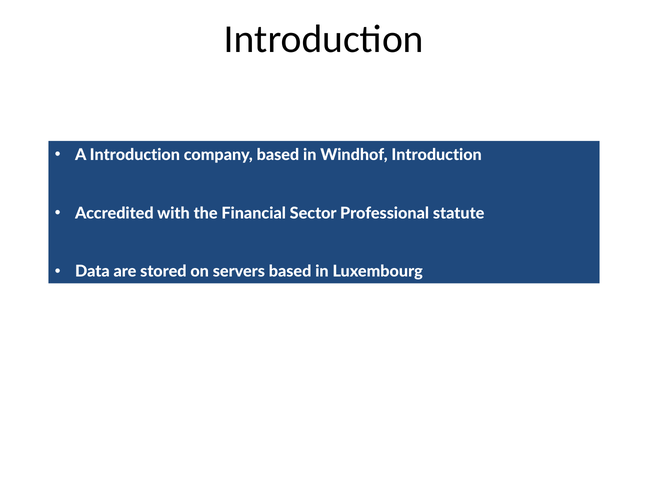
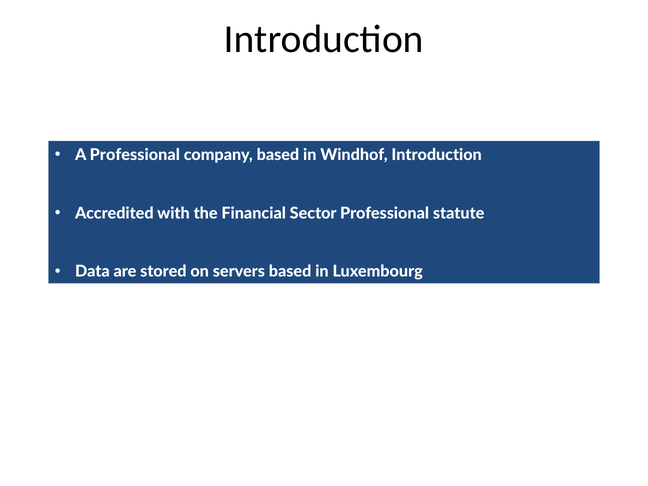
A Introduction: Introduction -> Professional
